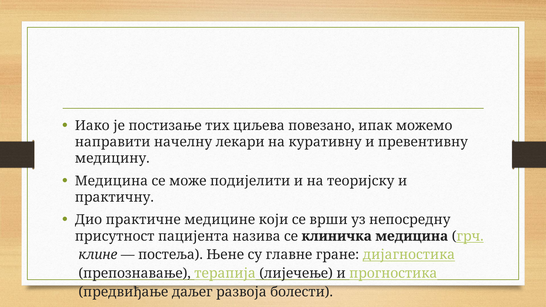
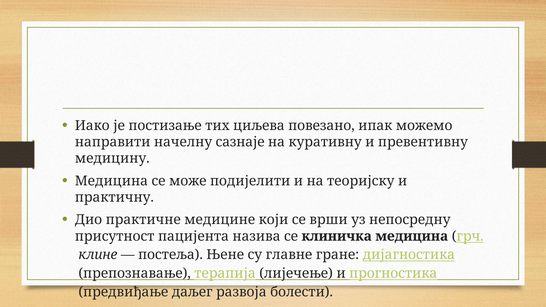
лекари: лекари -> сазнаје
